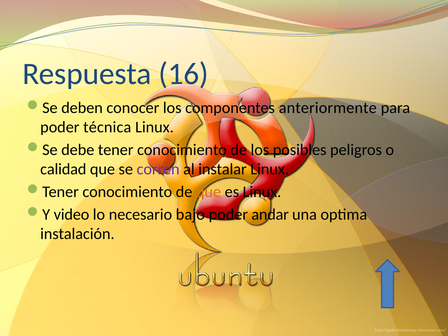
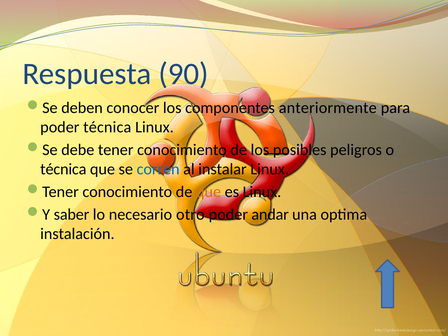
16: 16 -> 90
calidad at (63, 169): calidad -> técnica
corren colour: purple -> blue
video: video -> saber
bajo: bajo -> otro
